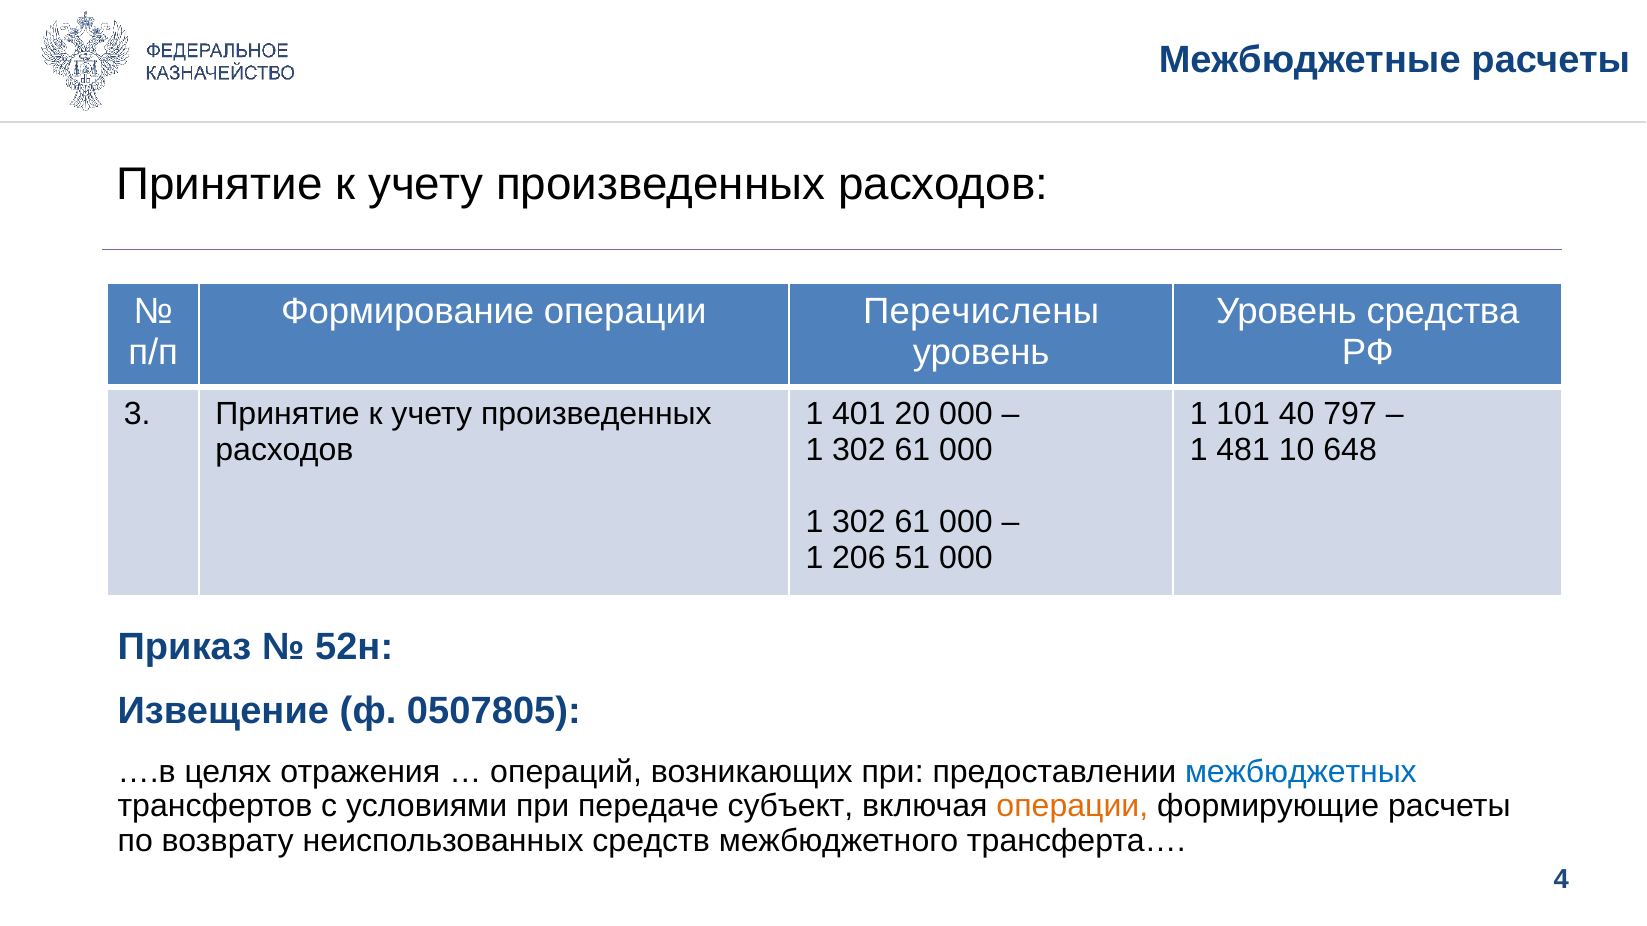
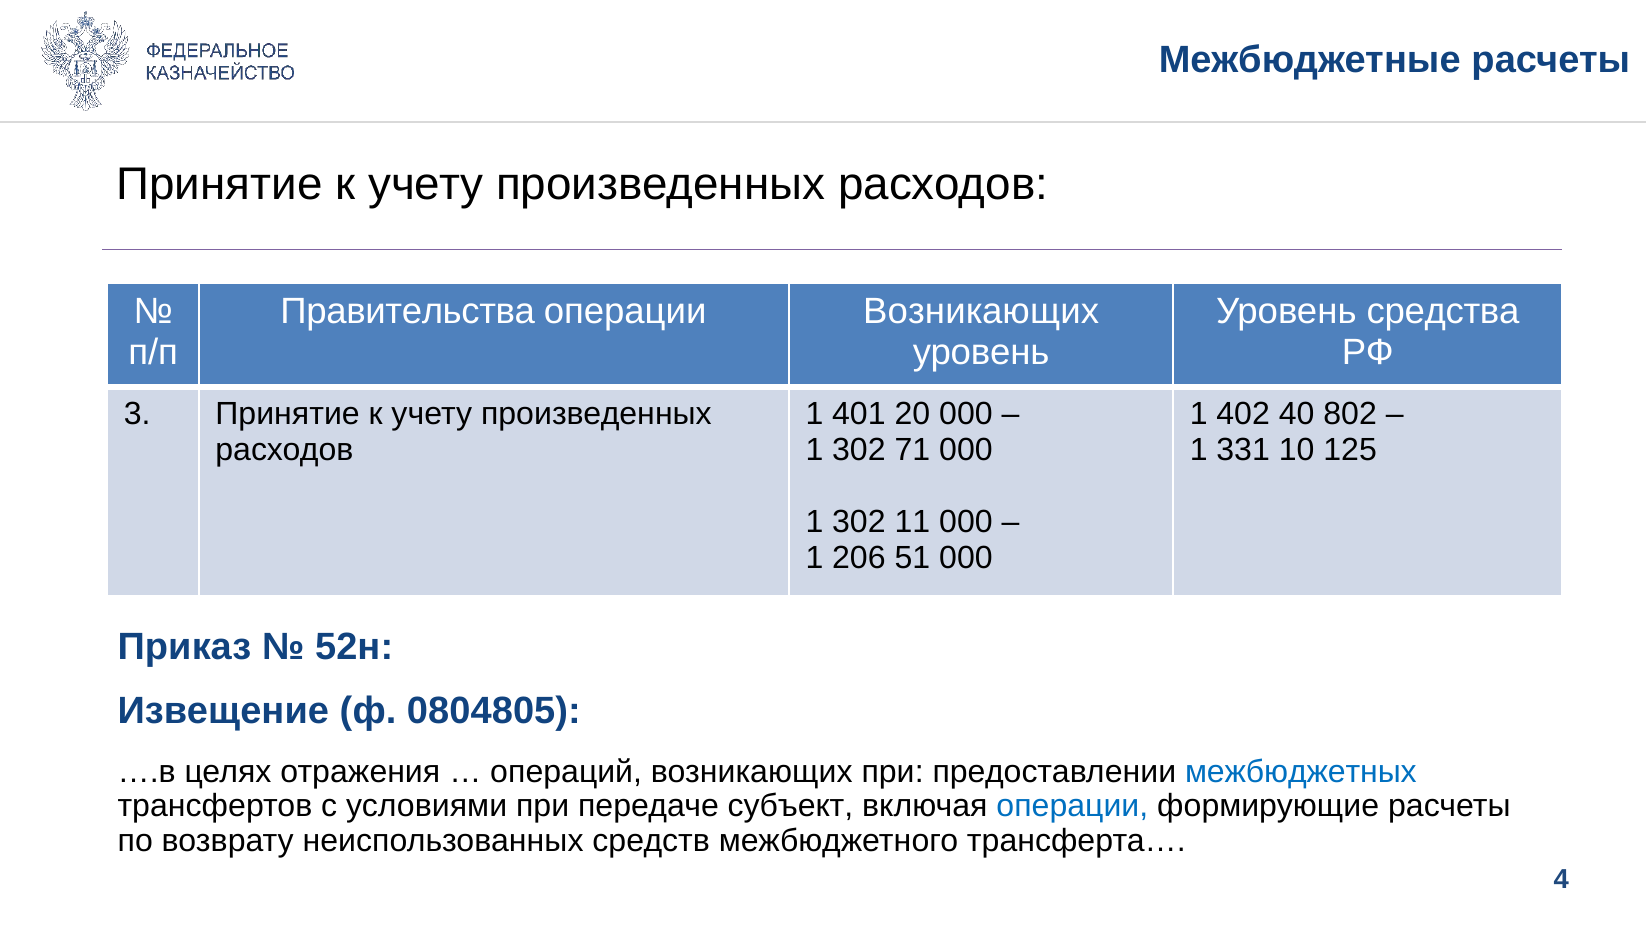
Формирование: Формирование -> Правительства
операции Перечислены: Перечислены -> Возникающих
101: 101 -> 402
797: 797 -> 802
61 at (912, 450): 61 -> 71
481: 481 -> 331
648: 648 -> 125
61 at (912, 522): 61 -> 11
0507805: 0507805 -> 0804805
операции at (1072, 807) colour: orange -> blue
